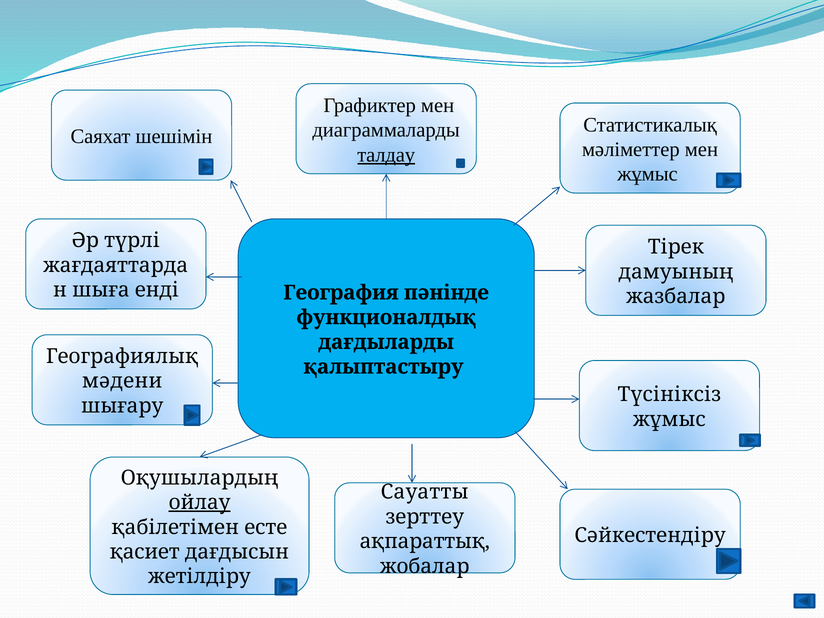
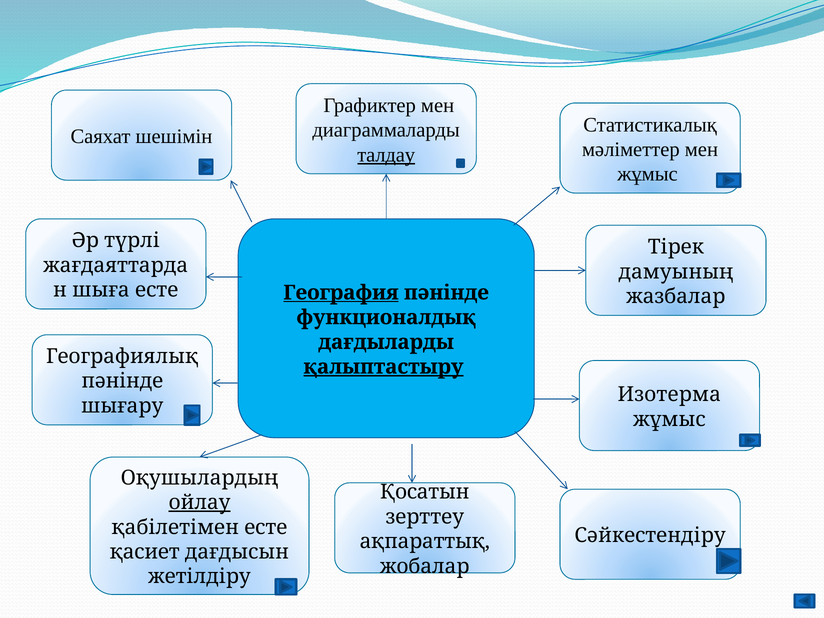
шыға енді: енді -> есте
География underline: none -> present
қалыптастыру underline: none -> present
мәдени at (122, 381): мәдени -> пәнінде
Түсініксіз: Түсініксіз -> Изотерма
Сауатты: Сауатты -> Қосатын
